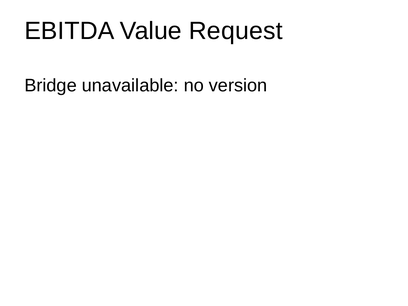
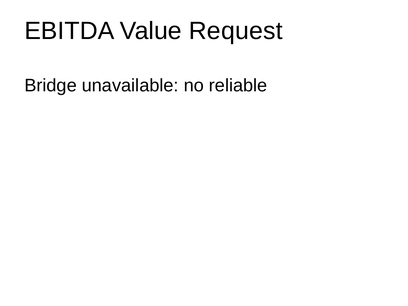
version: version -> reliable
